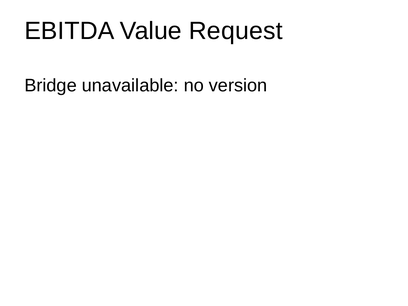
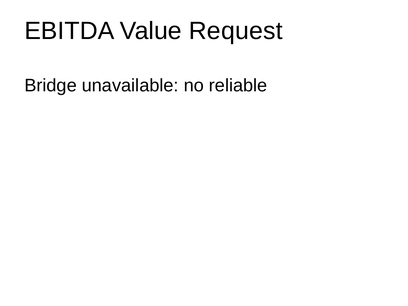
version: version -> reliable
